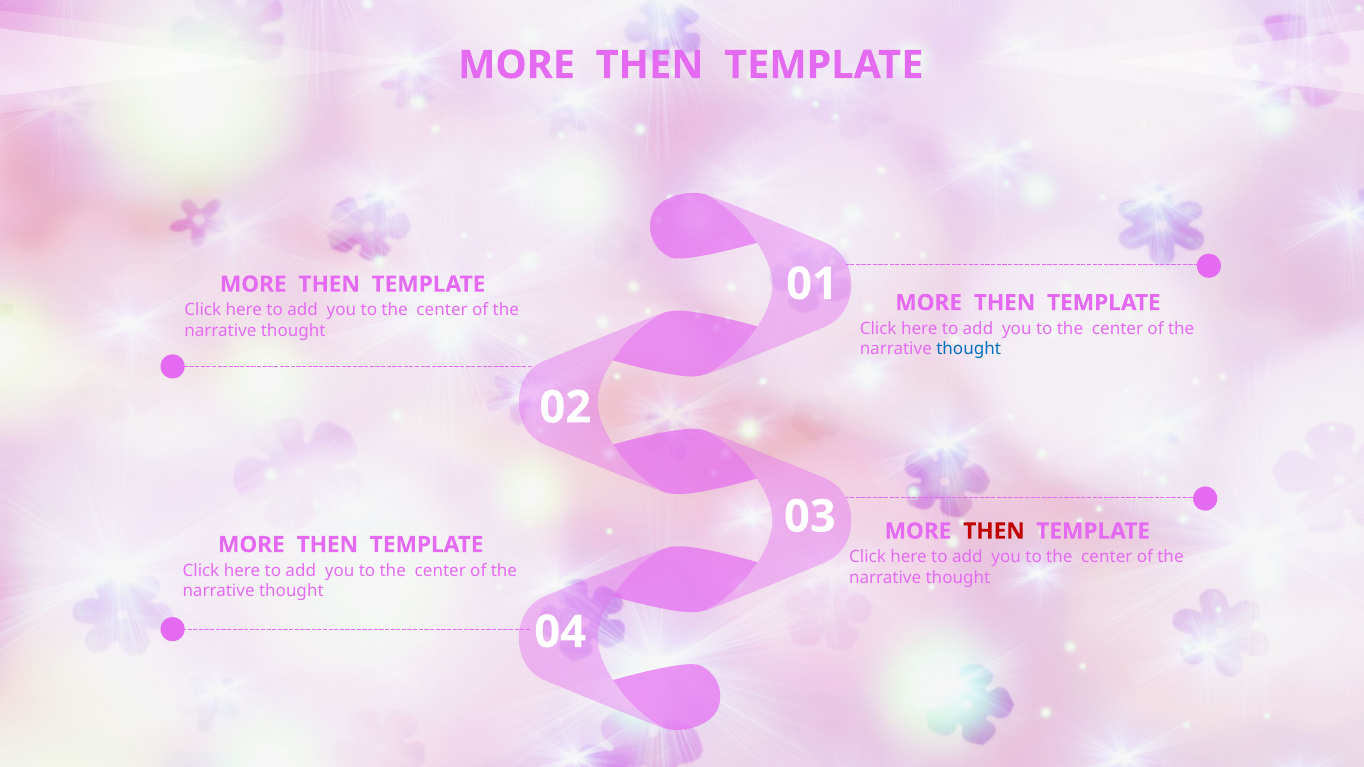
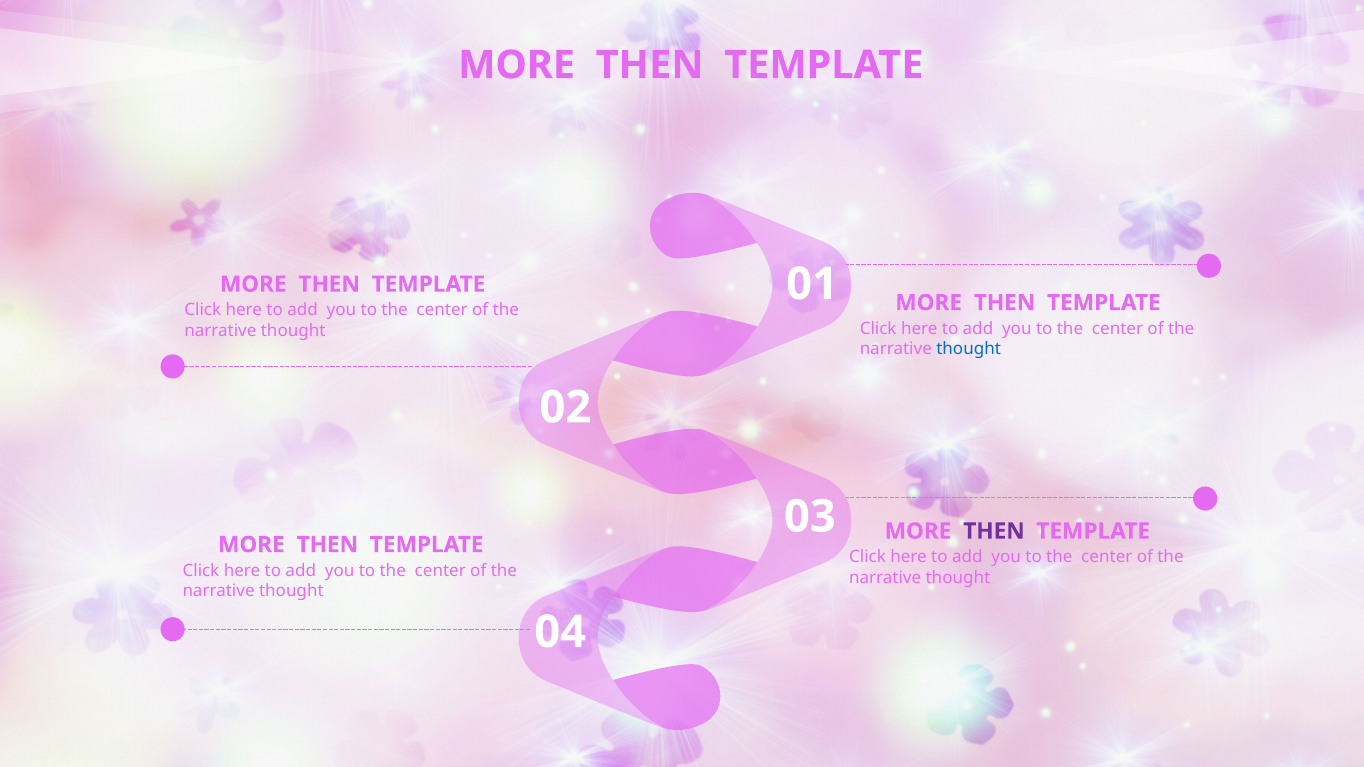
THEN at (994, 531) colour: red -> purple
